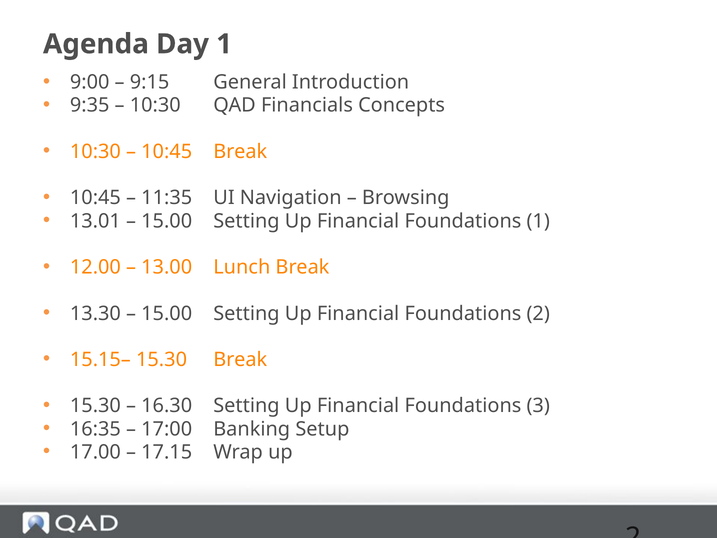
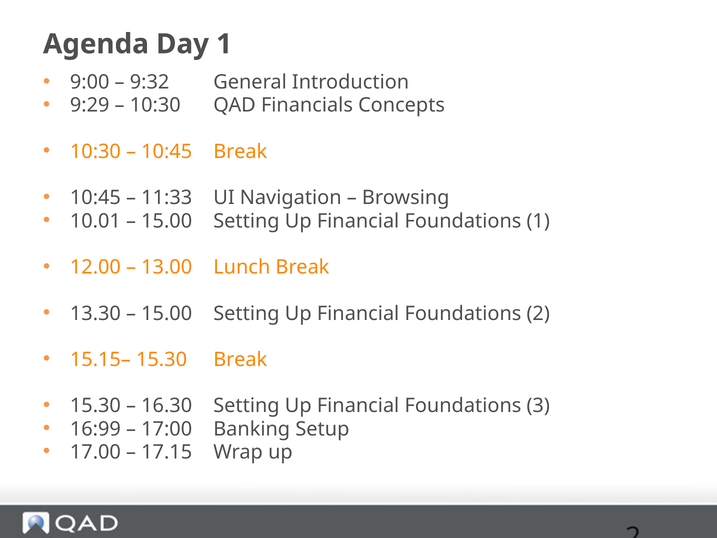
9:15: 9:15 -> 9:32
9:35: 9:35 -> 9:29
11:35: 11:35 -> 11:33
13.01: 13.01 -> 10.01
16:35: 16:35 -> 16:99
